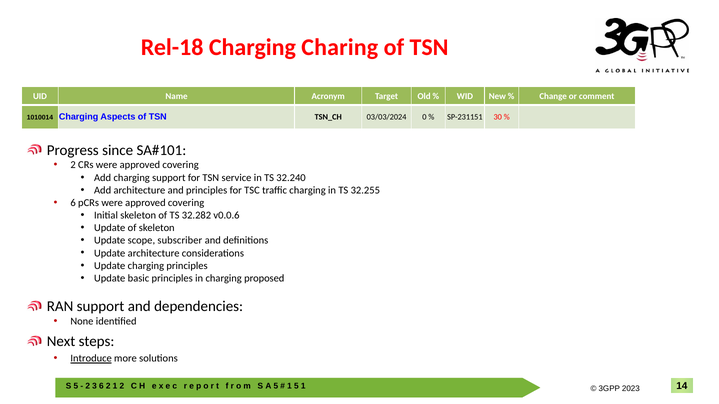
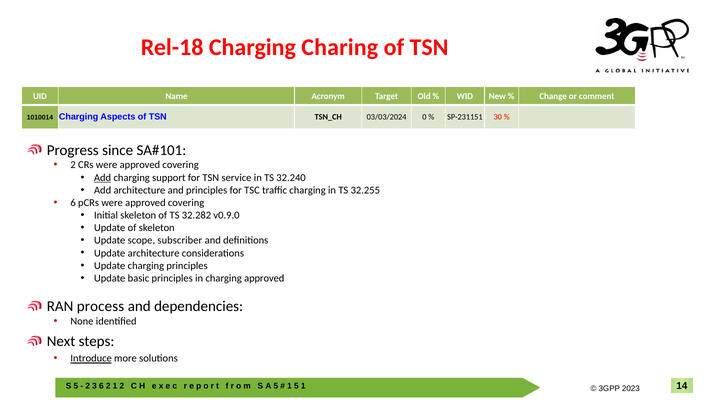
Add at (103, 178) underline: none -> present
v0.0.6: v0.0.6 -> v0.9.0
charging proposed: proposed -> approved
RAN support: support -> process
